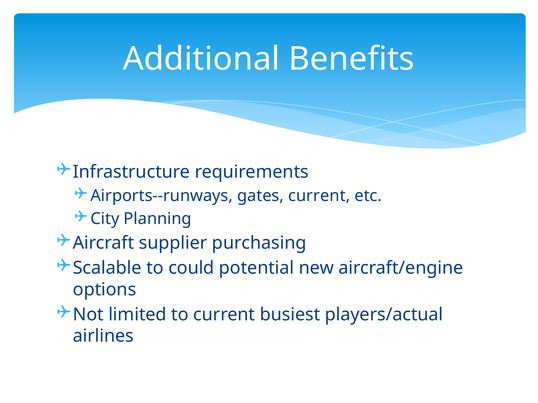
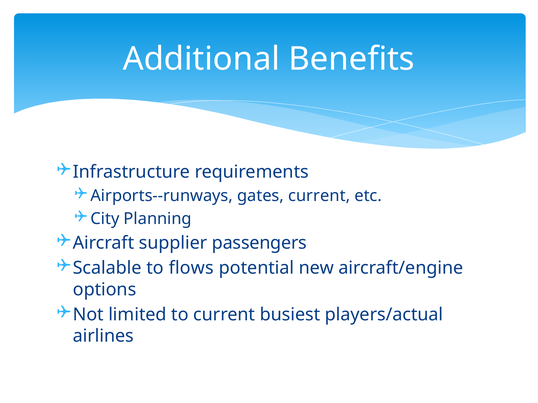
purchasing: purchasing -> passengers
could: could -> flows
